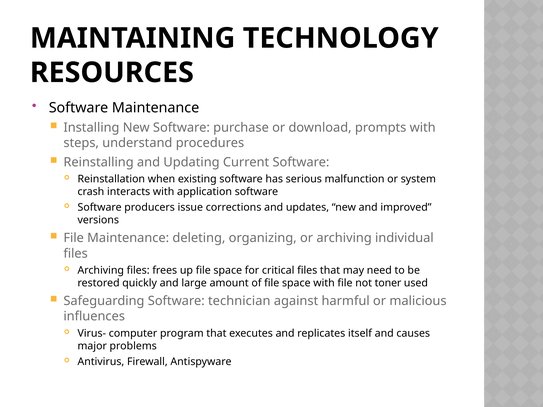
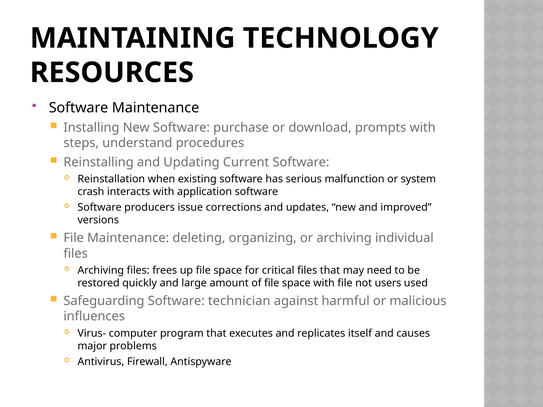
toner: toner -> users
